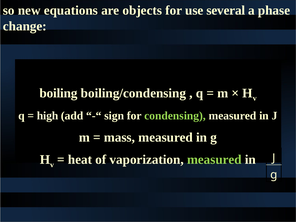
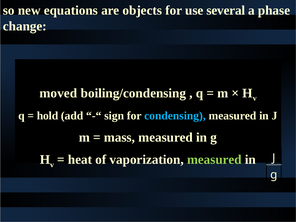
boiling: boiling -> moved
high: high -> hold
condensing colour: light green -> light blue
